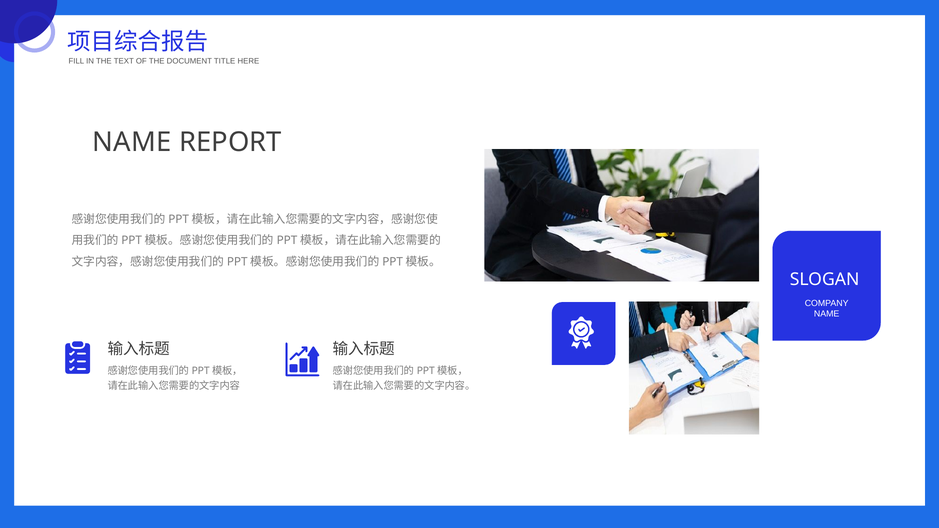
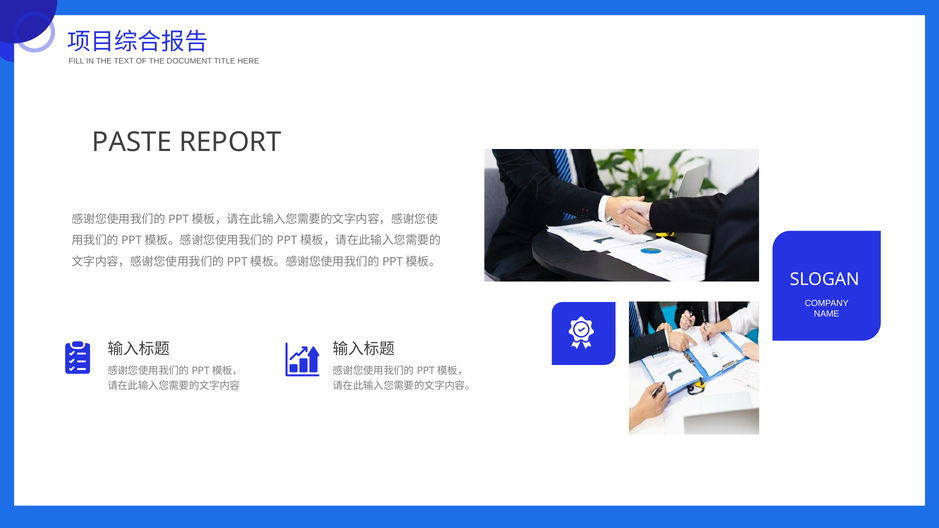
NAME at (132, 142): NAME -> PASTE
